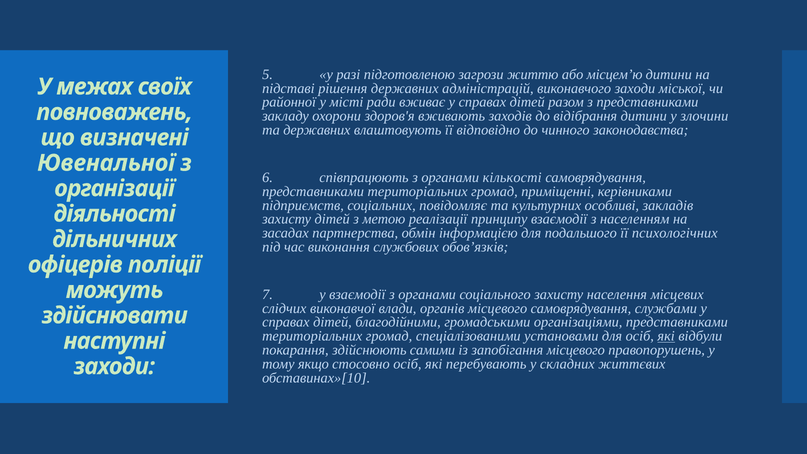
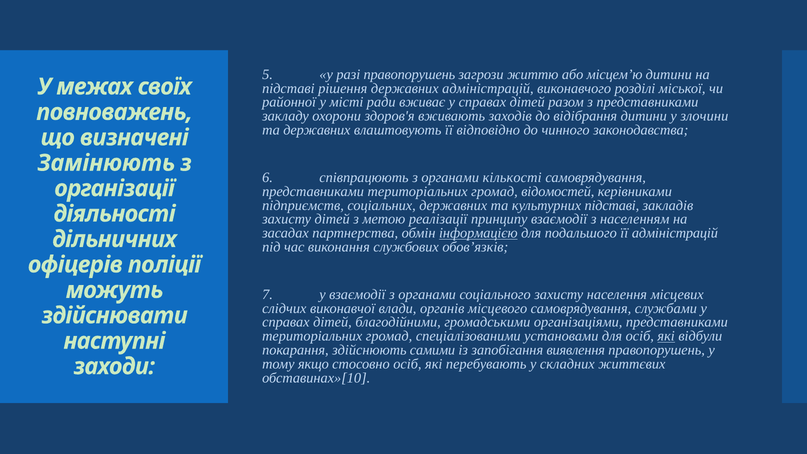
разі підготовленою: підготовленою -> правопорушень
виконавчого заходи: заходи -> розділі
Ювенальної: Ювенальної -> Замінюють
приміщенні: приміщенні -> відомостей
соціальних повідомляє: повідомляє -> державних
культурних особливі: особливі -> підставі
інформацією underline: none -> present
її психологічних: психологічних -> адміністрацій
запобігання місцевого: місцевого -> виявлення
